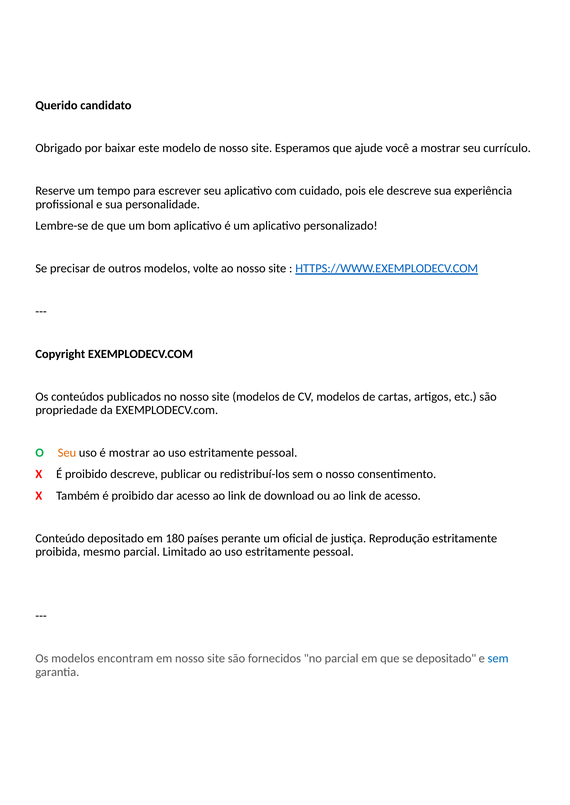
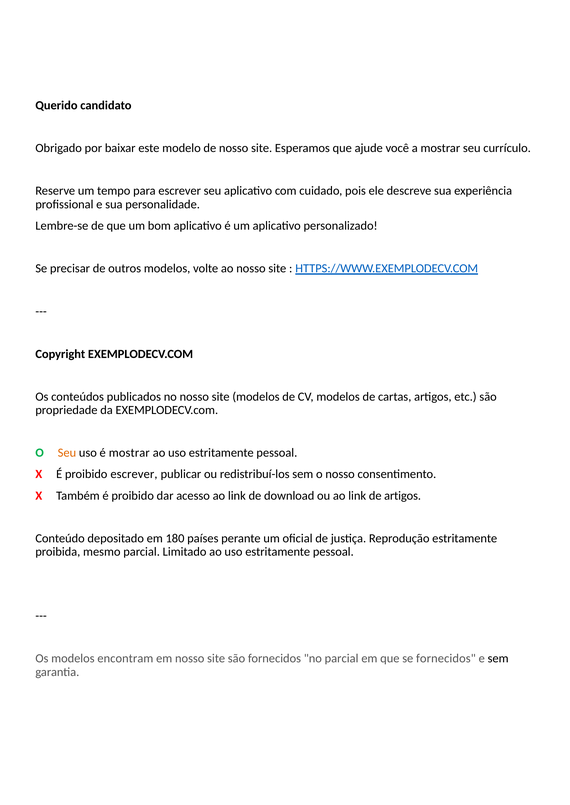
proibido descreve: descreve -> escrever
de acesso: acesso -> artigos
se depositado: depositado -> fornecidos
sem at (498, 659) colour: blue -> black
